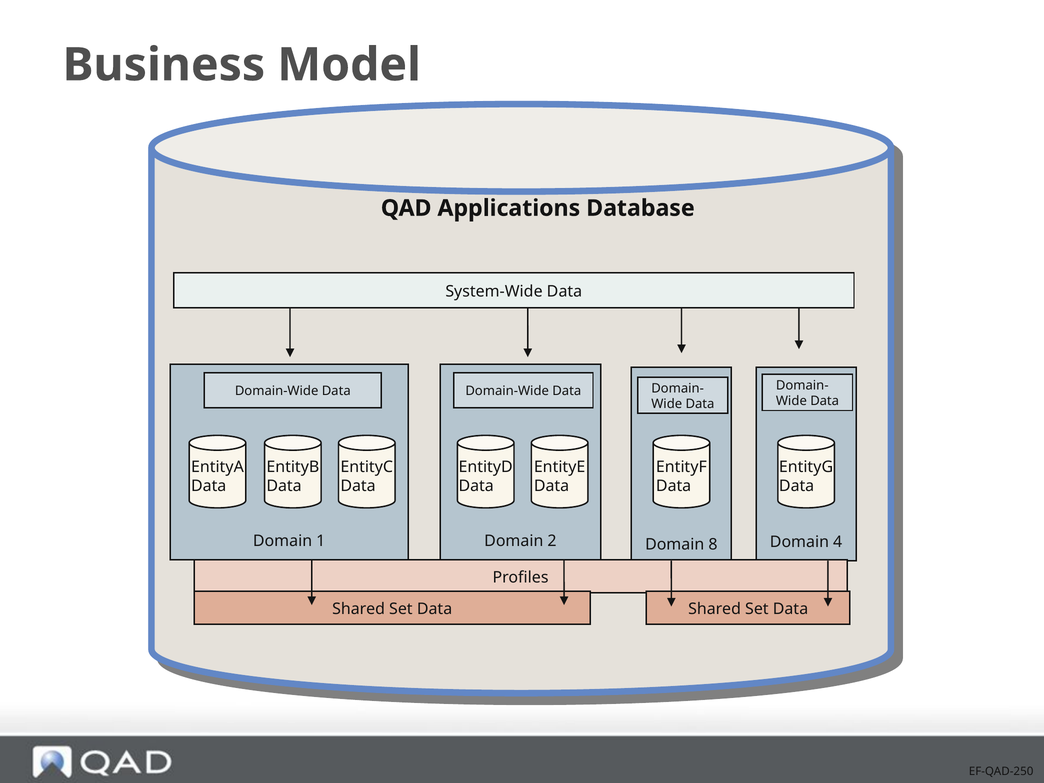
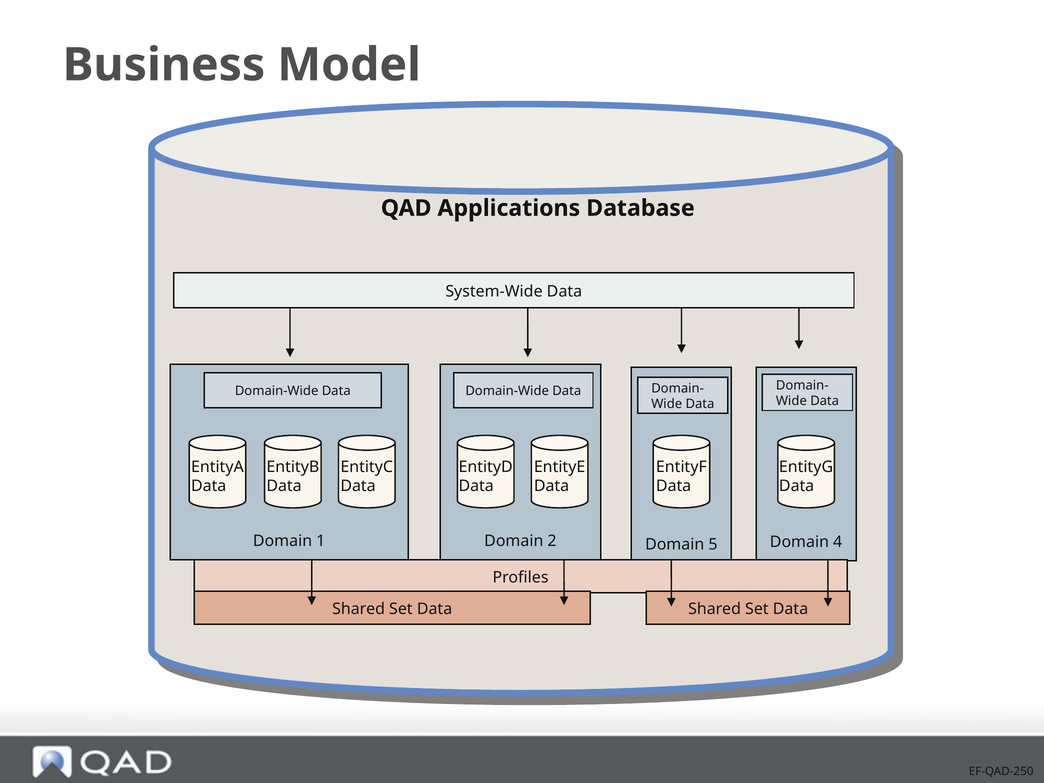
8: 8 -> 5
